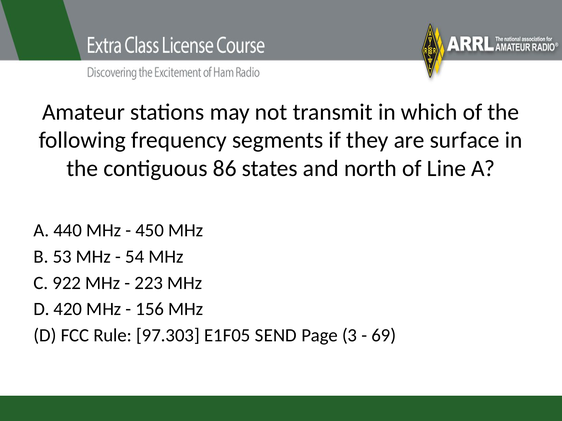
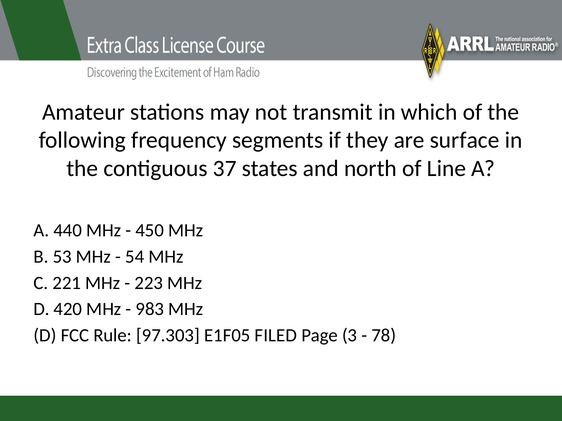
86: 86 -> 37
922: 922 -> 221
156: 156 -> 983
SEND: SEND -> FILED
69: 69 -> 78
